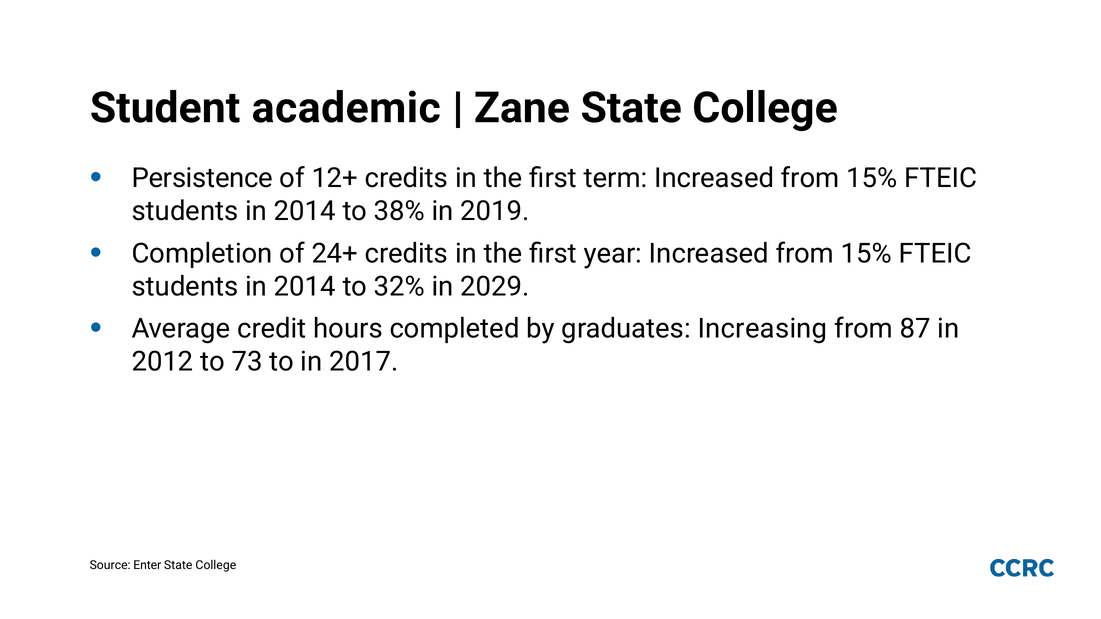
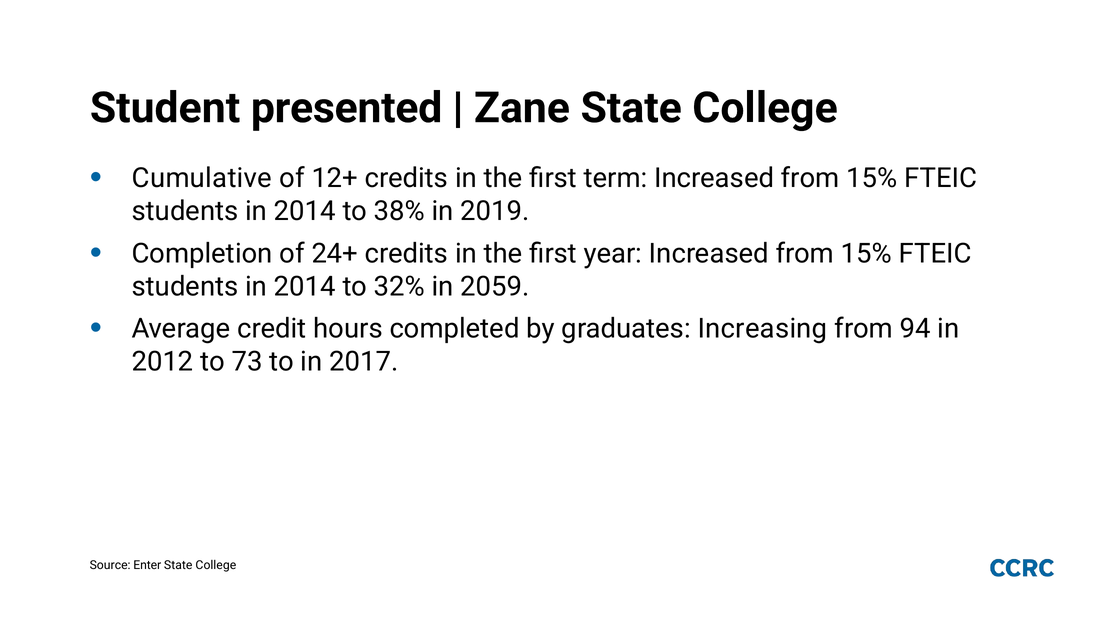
academic: academic -> presented
Persistence: Persistence -> Cumulative
2029: 2029 -> 2059
87: 87 -> 94
